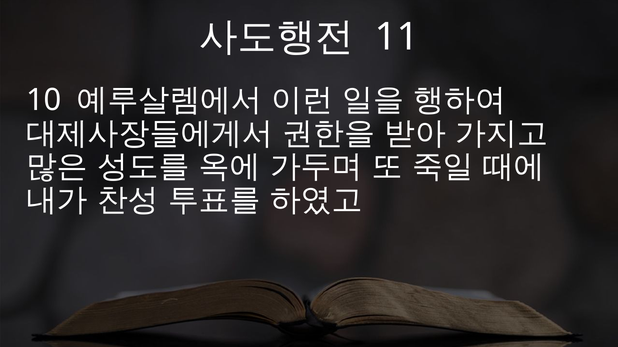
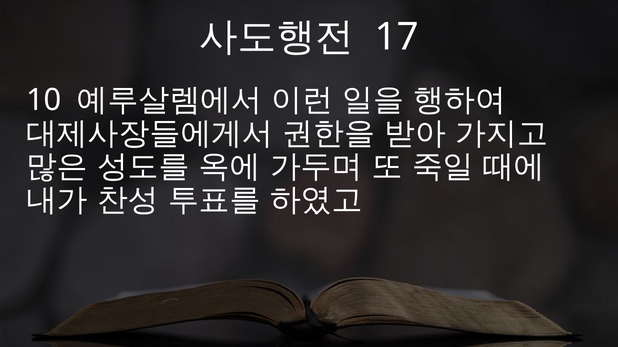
11: 11 -> 17
